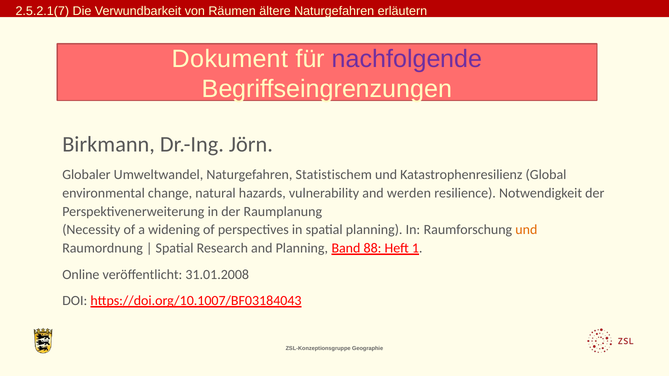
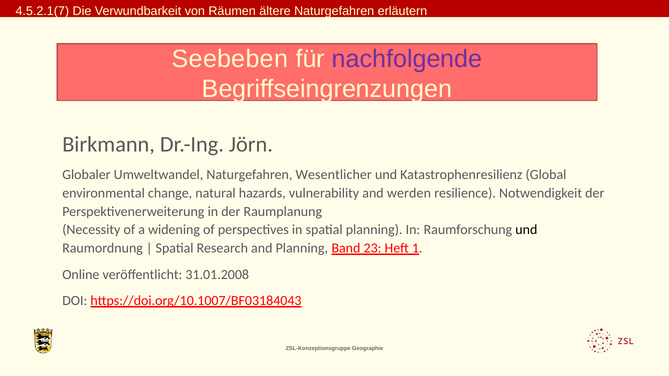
2.5.2.1(7: 2.5.2.1(7 -> 4.5.2.1(7
Dokument: Dokument -> Seebeben
Statistischem: Statistischem -> Wesentlicher
und at (526, 230) colour: orange -> black
88: 88 -> 23
